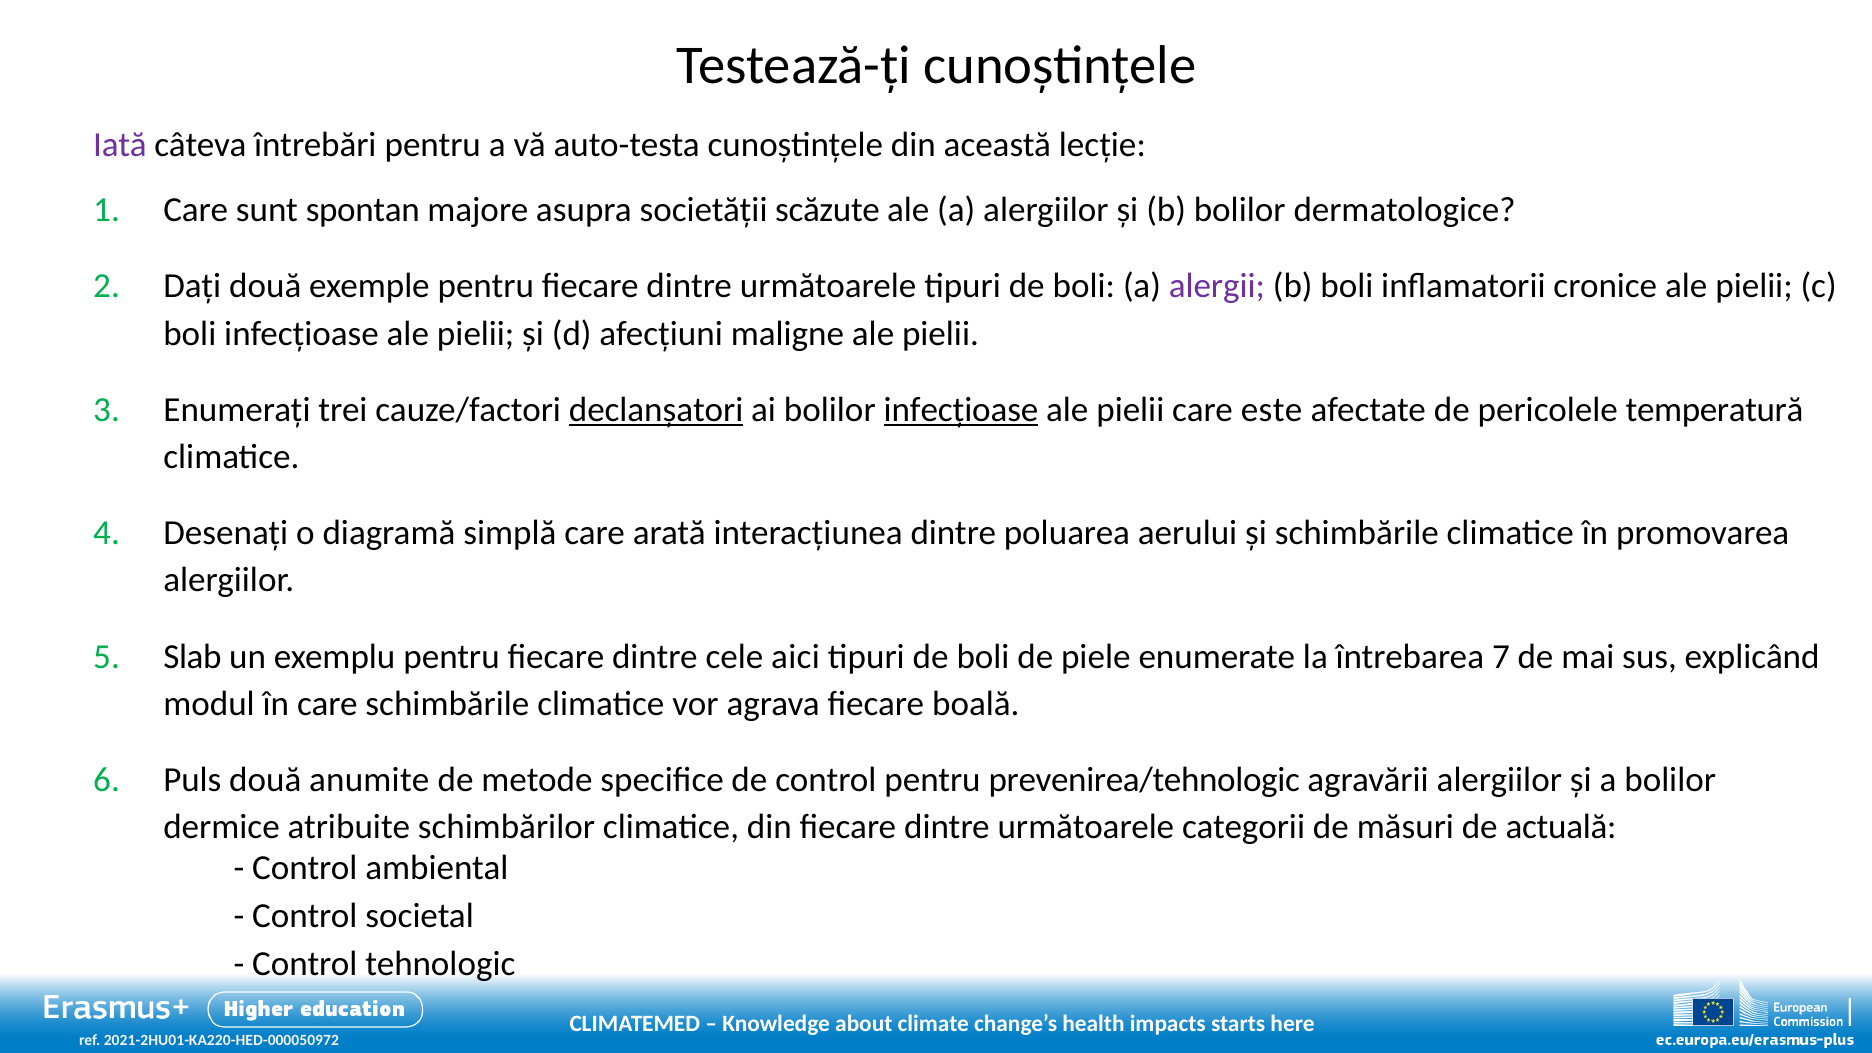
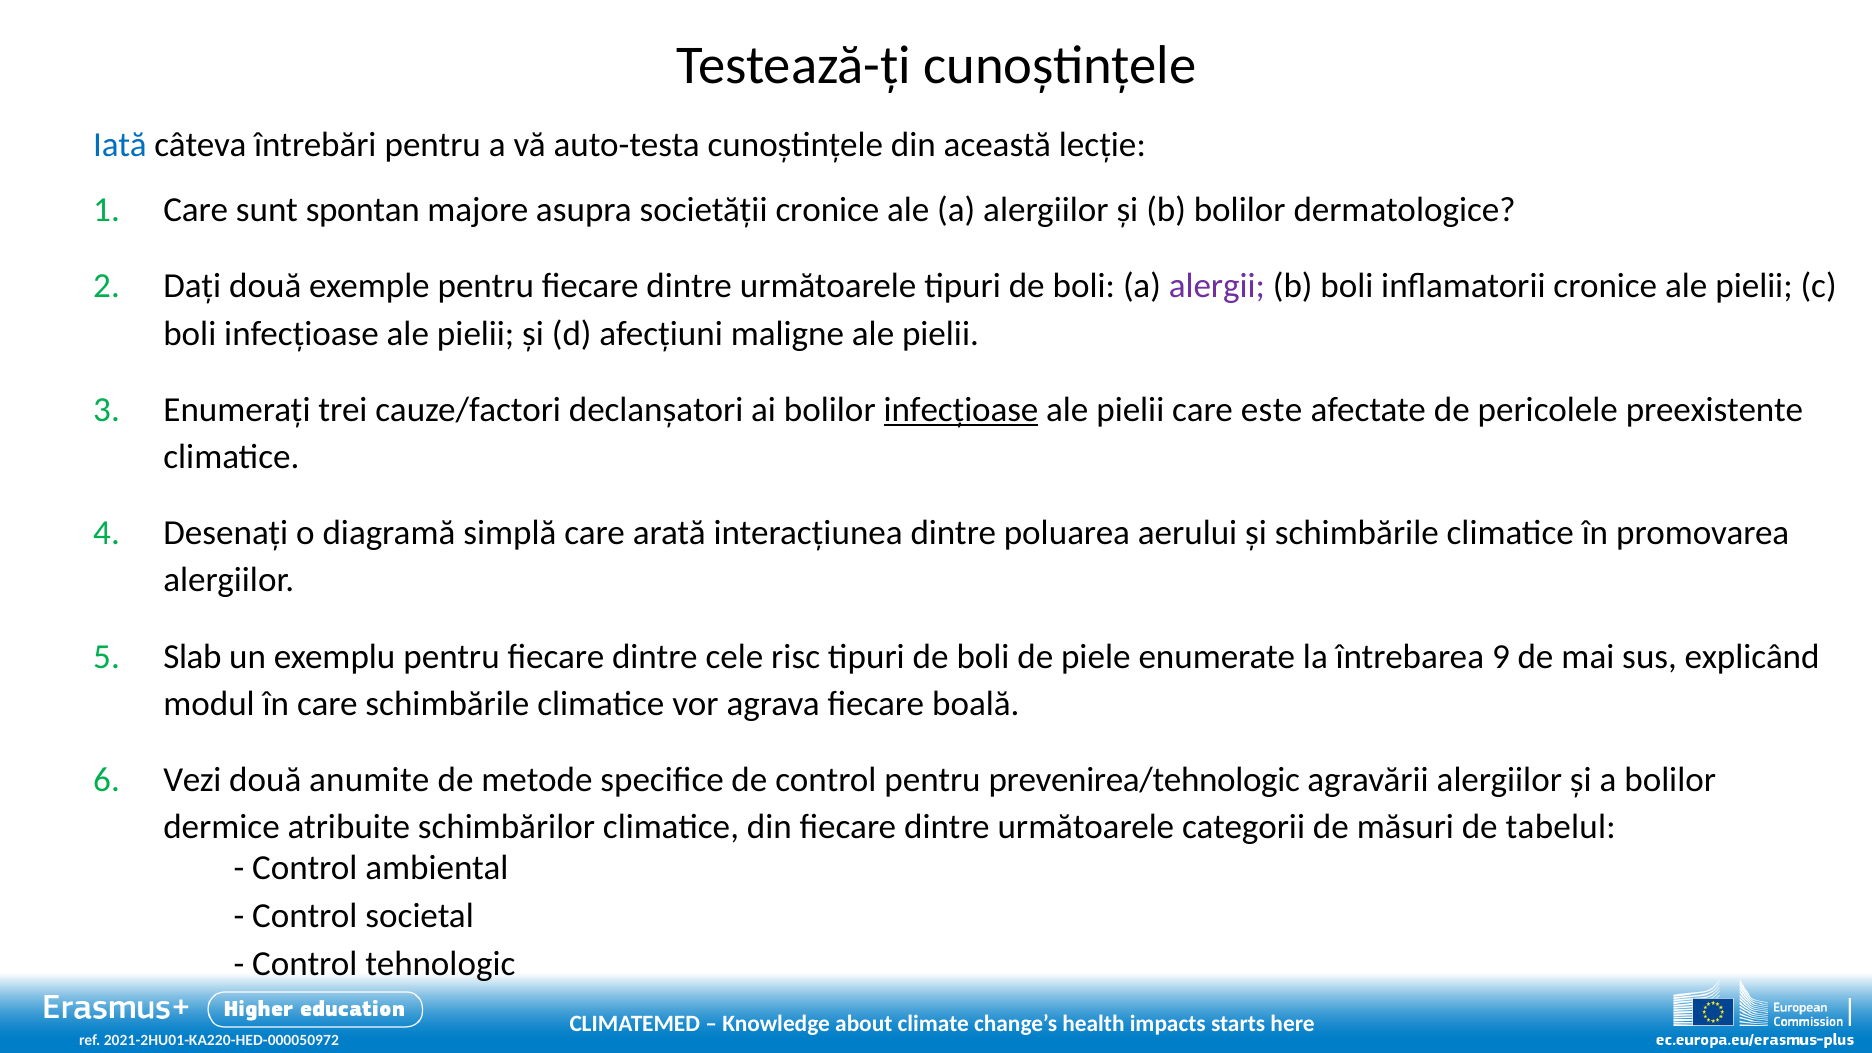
Iată colour: purple -> blue
societății scăzute: scăzute -> cronice
declanșatori underline: present -> none
temperatură: temperatură -> preexistente
aici: aici -> risc
7: 7 -> 9
Puls: Puls -> Vezi
actuală: actuală -> tabelul
